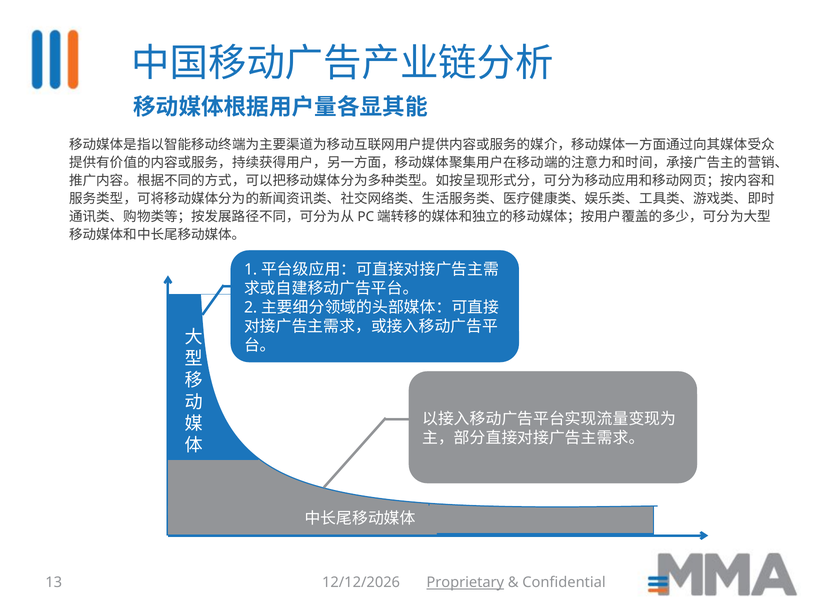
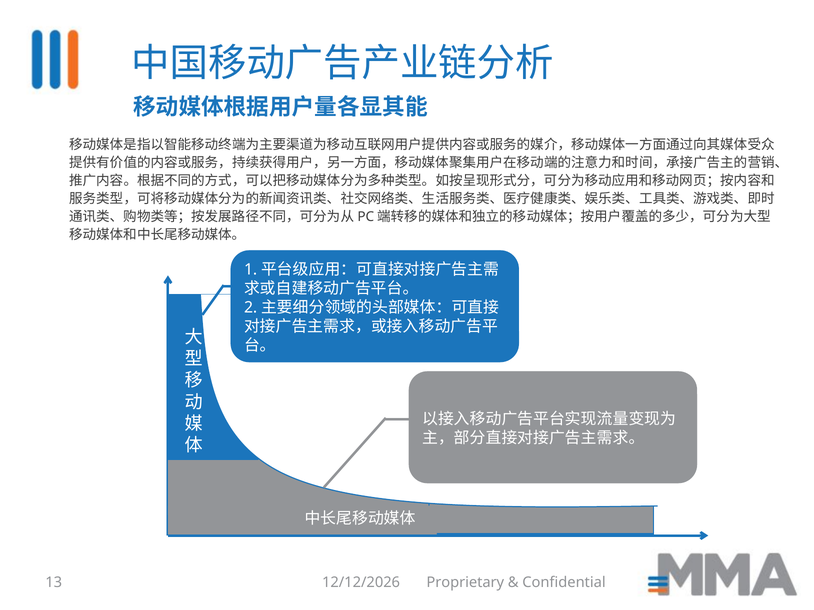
Proprietary underline: present -> none
